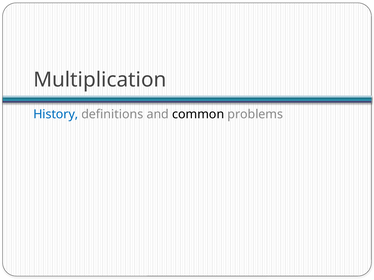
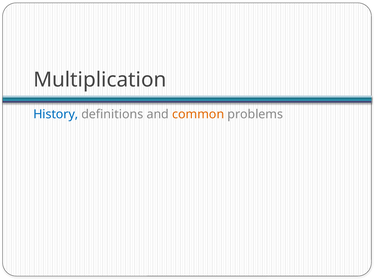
common colour: black -> orange
